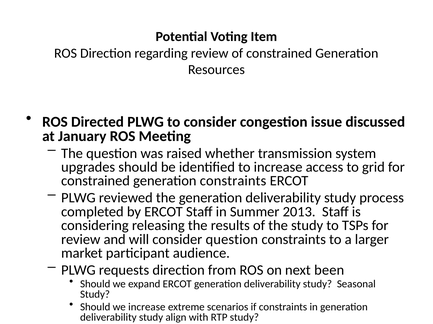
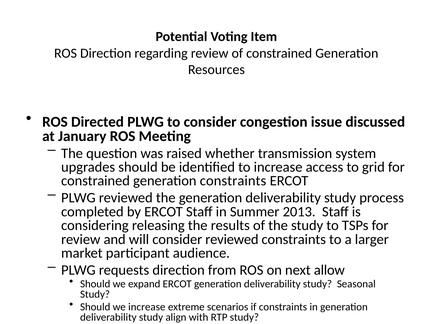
consider question: question -> reviewed
been: been -> allow
